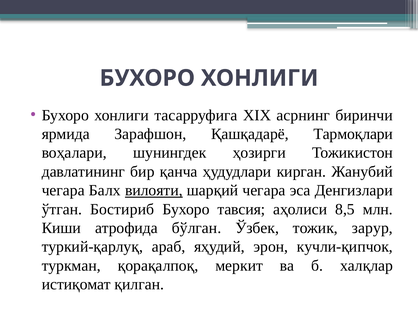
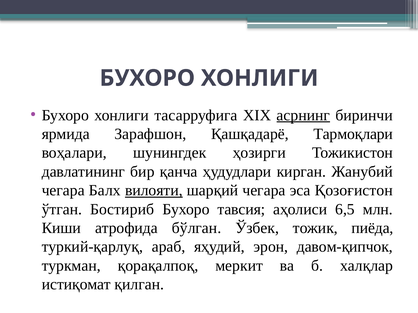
асрнинг underline: none -> present
Денгизлари: Денгизлари -> Қозоғистон
8,5: 8,5 -> 6,5
зарур: зарур -> пиёда
кучли-қипчок: кучли-қипчок -> давом-қипчок
